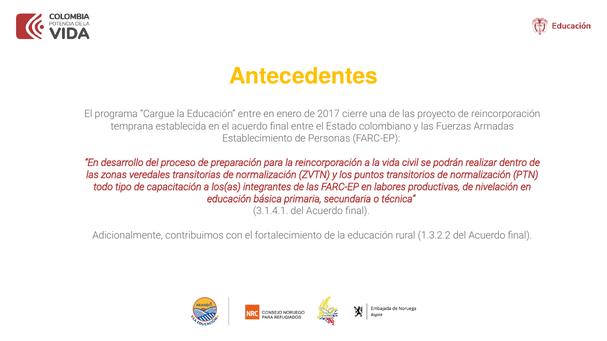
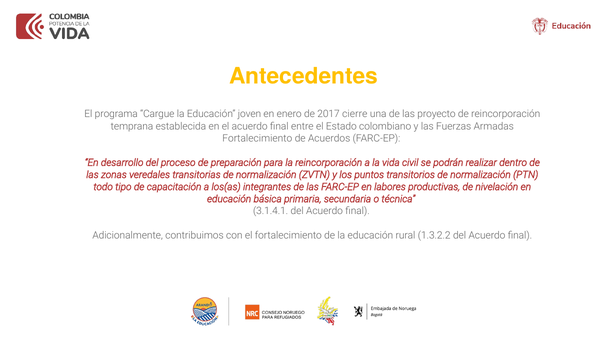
Educación entre: entre -> joven
Establecimiento at (257, 139): Establecimiento -> Fortalecimiento
Personas: Personas -> Acuerdos
